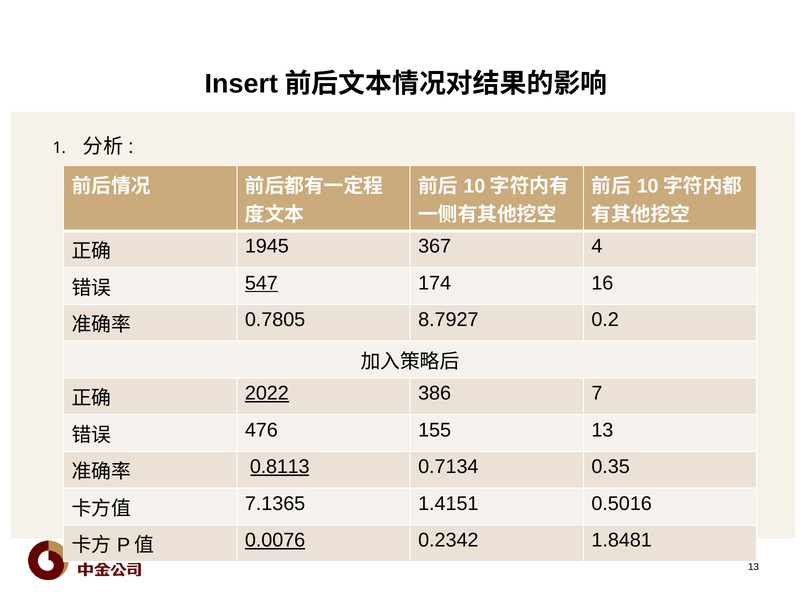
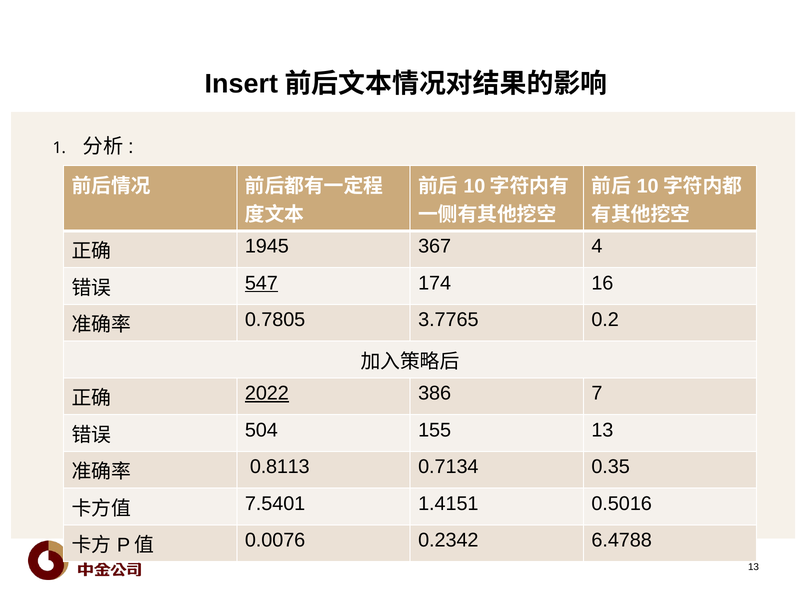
8.7927: 8.7927 -> 3.7765
476: 476 -> 504
0.8113 underline: present -> none
7.1365: 7.1365 -> 7.5401
0.0076 underline: present -> none
1.8481: 1.8481 -> 6.4788
